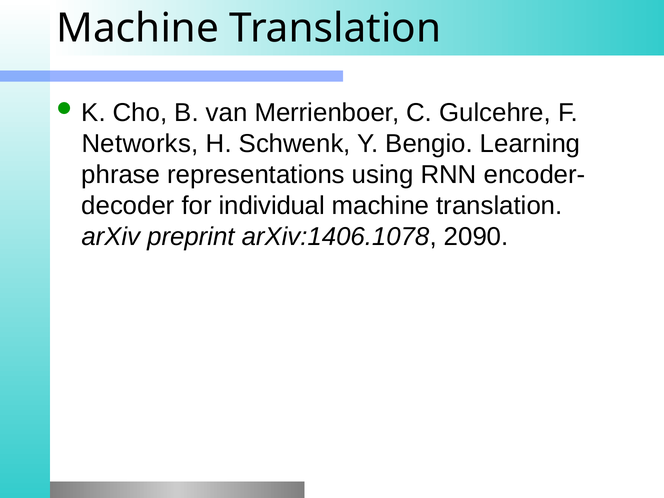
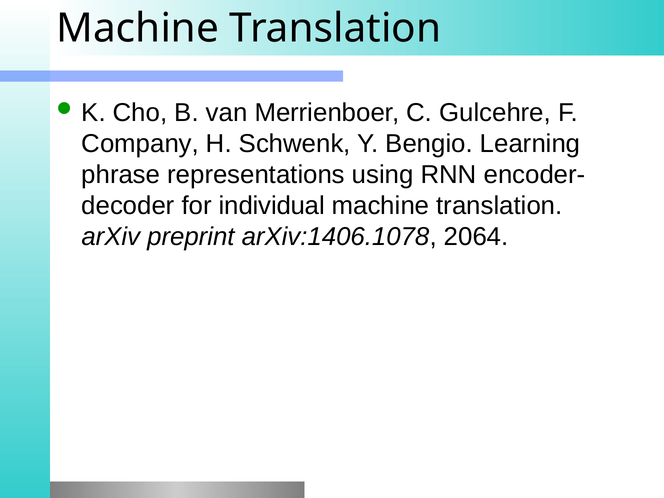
Networks: Networks -> Company
2090: 2090 -> 2064
